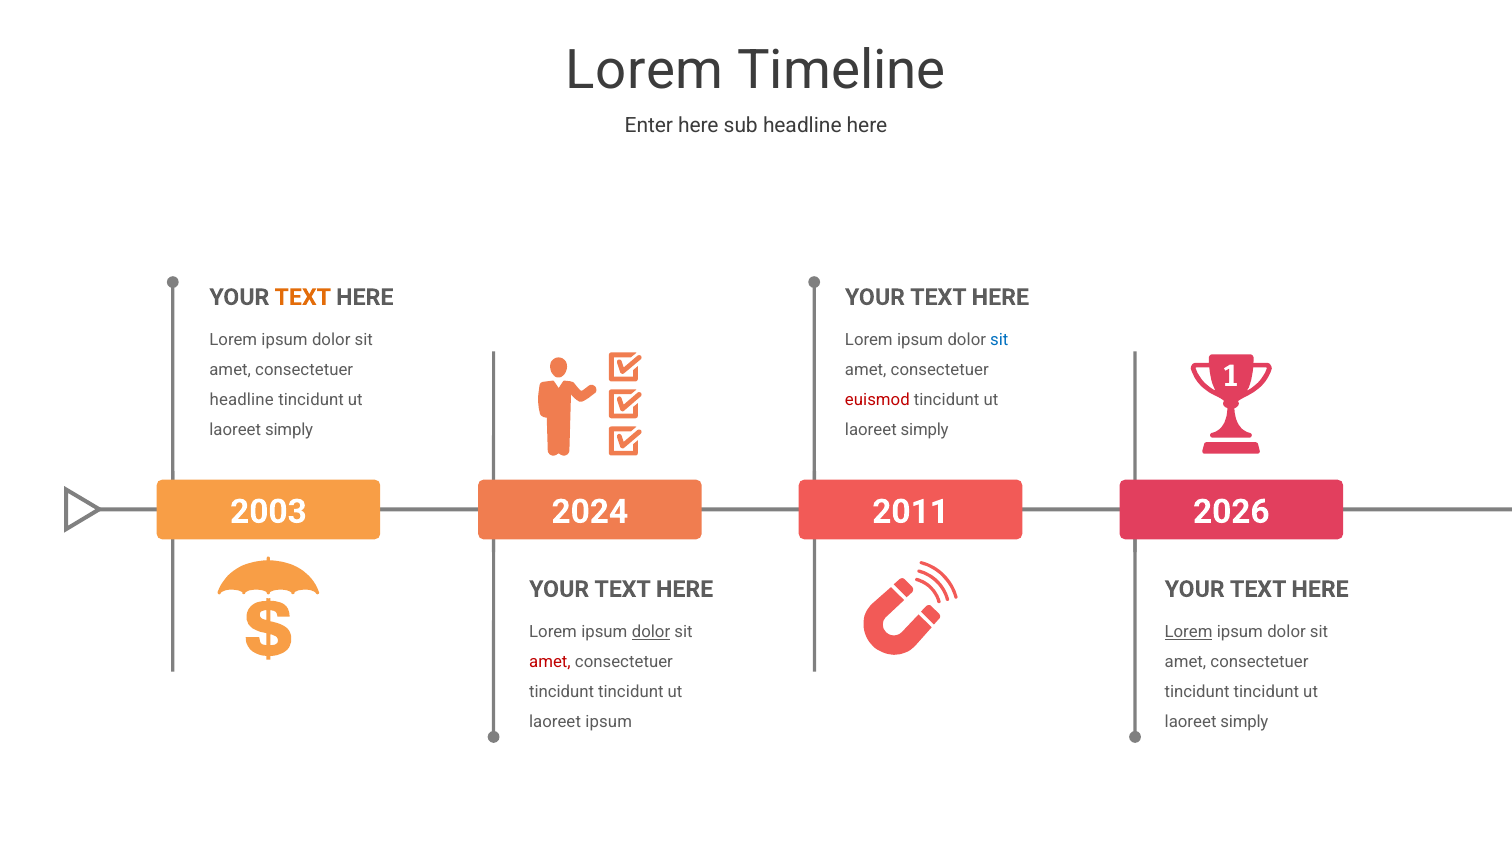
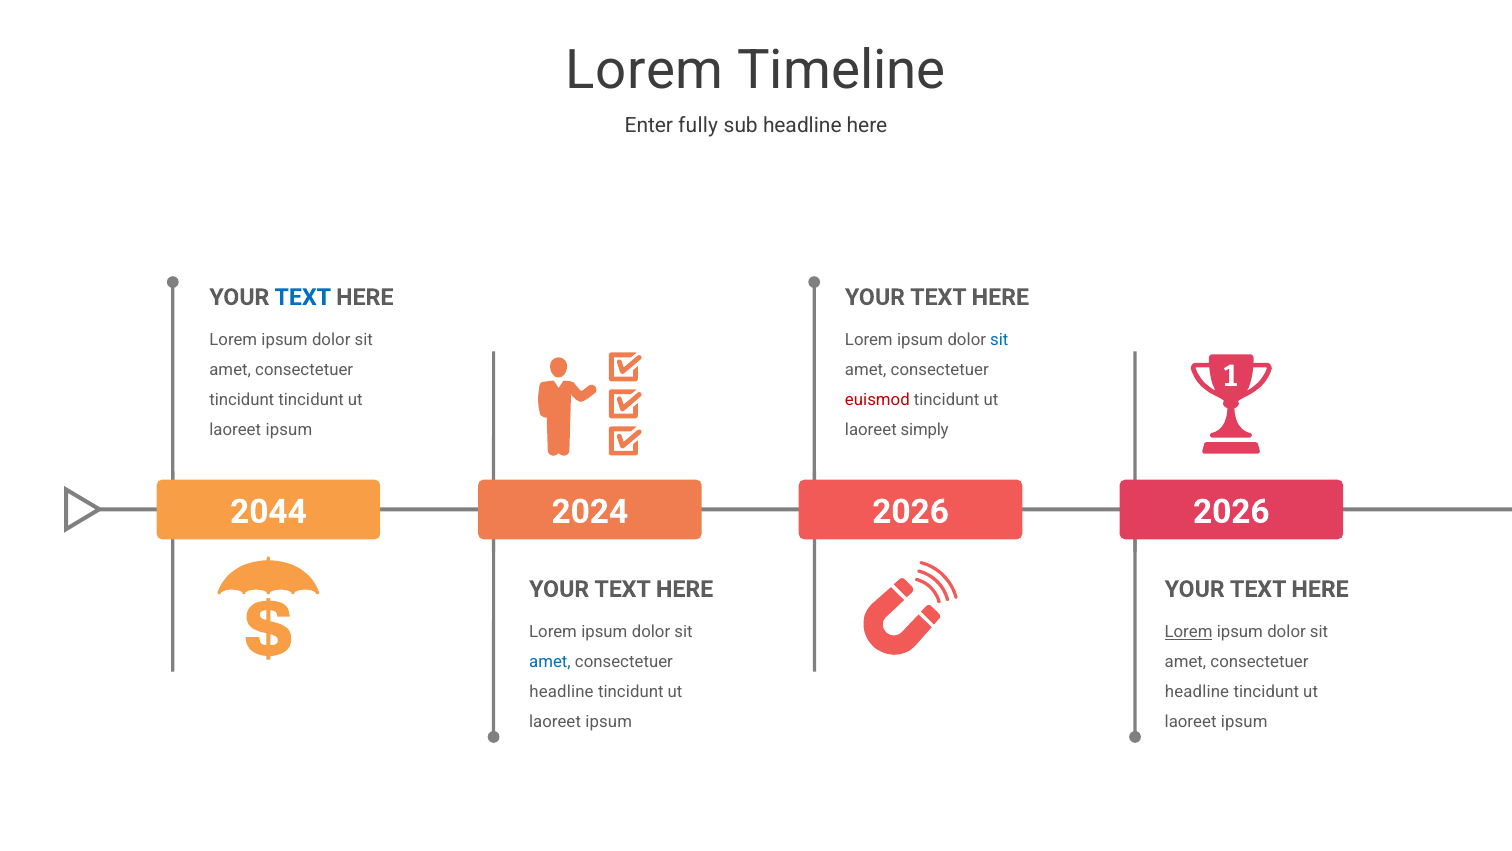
Enter here: here -> fully
TEXT at (303, 297) colour: orange -> blue
headline at (242, 400): headline -> tincidunt
simply at (289, 430): simply -> ipsum
2003: 2003 -> 2044
2024 2011: 2011 -> 2026
dolor at (651, 631) underline: present -> none
amet at (550, 662) colour: red -> blue
tincidunt at (562, 692): tincidunt -> headline
tincidunt at (1197, 692): tincidunt -> headline
simply at (1244, 722): simply -> ipsum
